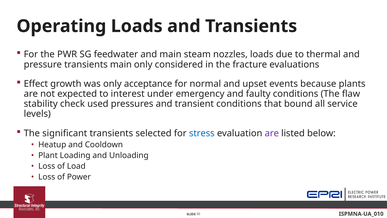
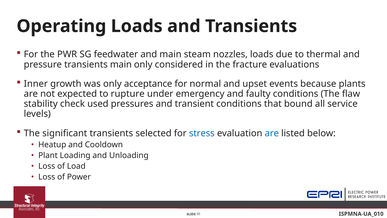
Effect: Effect -> Inner
interest: interest -> rupture
are at (272, 133) colour: purple -> blue
